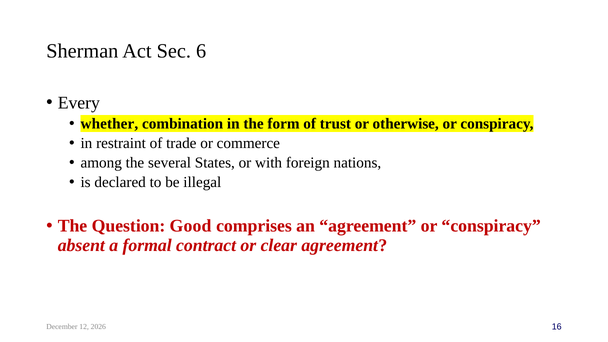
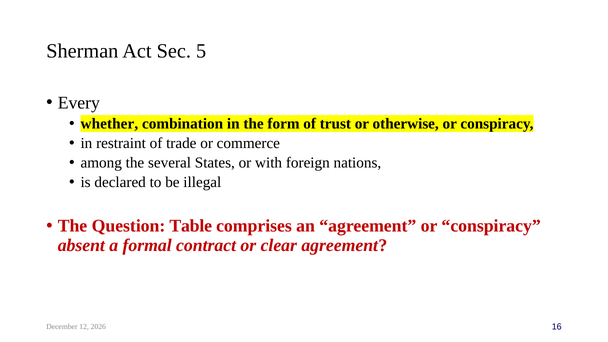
6: 6 -> 5
Good: Good -> Table
